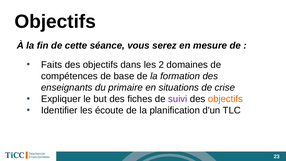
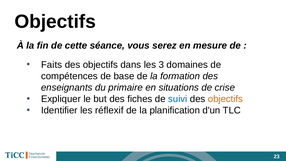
2: 2 -> 3
suivi colour: purple -> blue
écoute: écoute -> réflexif
